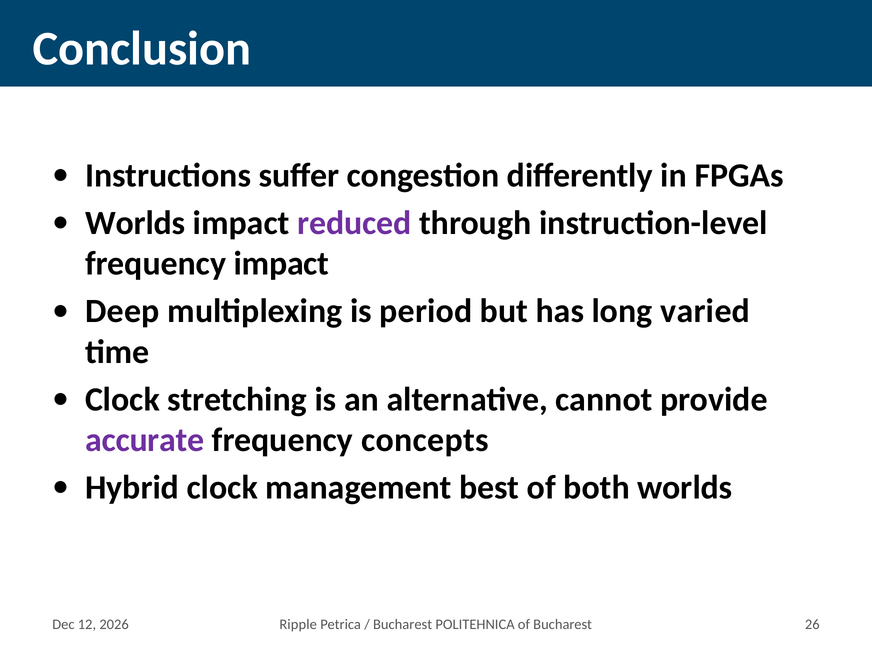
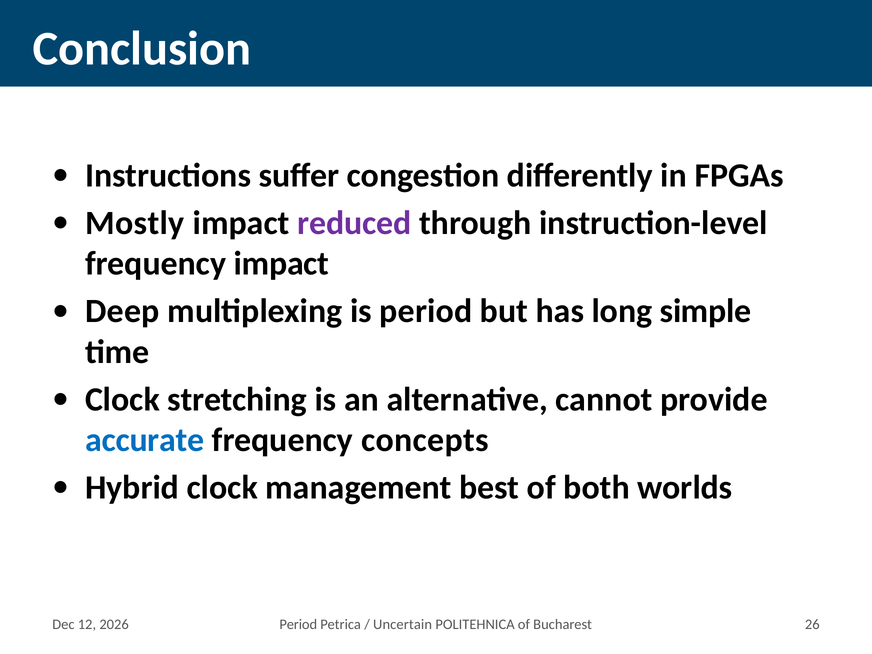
Worlds at (135, 223): Worlds -> Mostly
varied: varied -> simple
accurate colour: purple -> blue
Ripple at (298, 624): Ripple -> Period
Bucharest at (403, 624): Bucharest -> Uncertain
